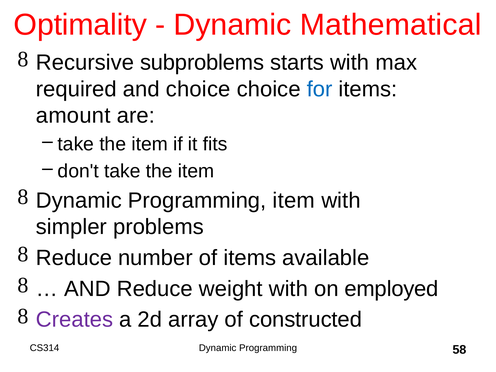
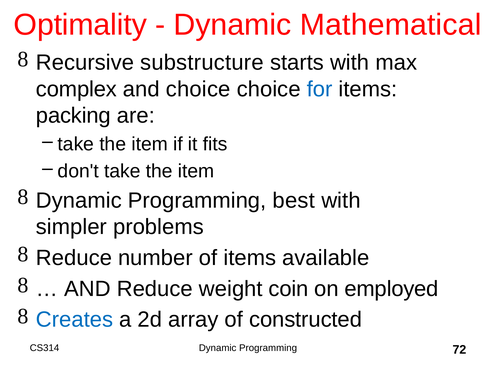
subproblems: subproblems -> substructure
required: required -> complex
amount: amount -> packing
Programming item: item -> best
weight with: with -> coin
Creates colour: purple -> blue
58: 58 -> 72
